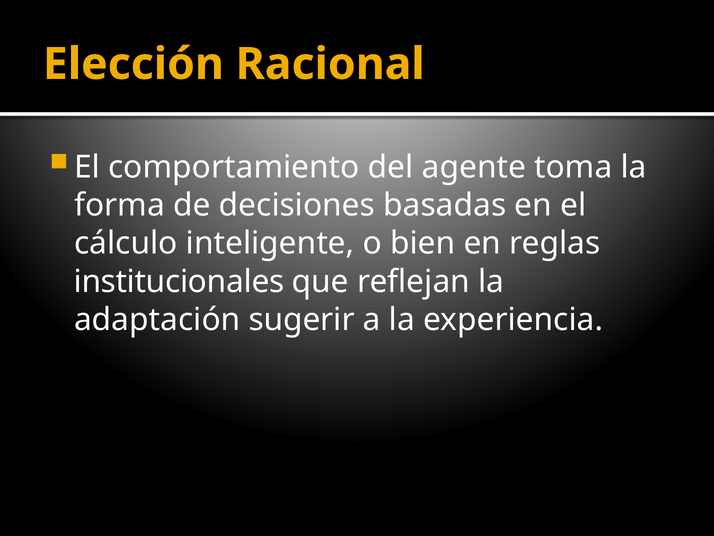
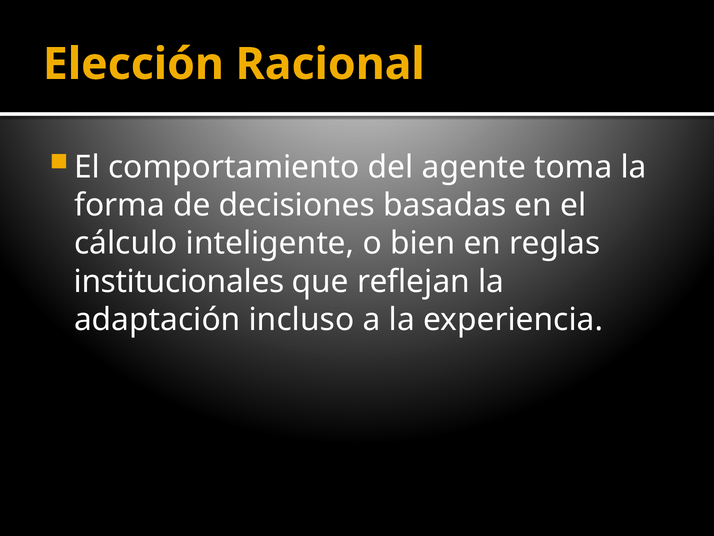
sugerir: sugerir -> incluso
